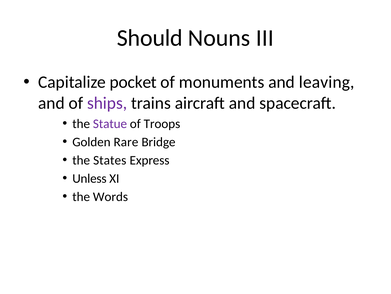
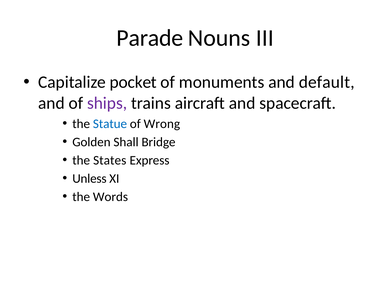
Should: Should -> Parade
leaving: leaving -> default
Statue colour: purple -> blue
Troops: Troops -> Wrong
Rare: Rare -> Shall
